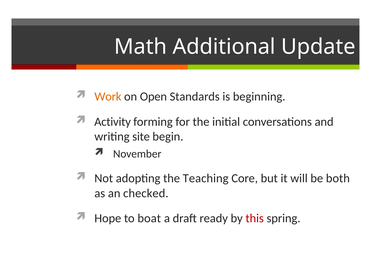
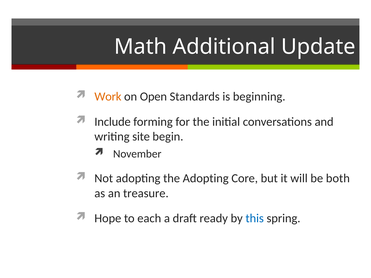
Activity: Activity -> Include
the Teaching: Teaching -> Adopting
checked: checked -> treasure
boat: boat -> each
this colour: red -> blue
